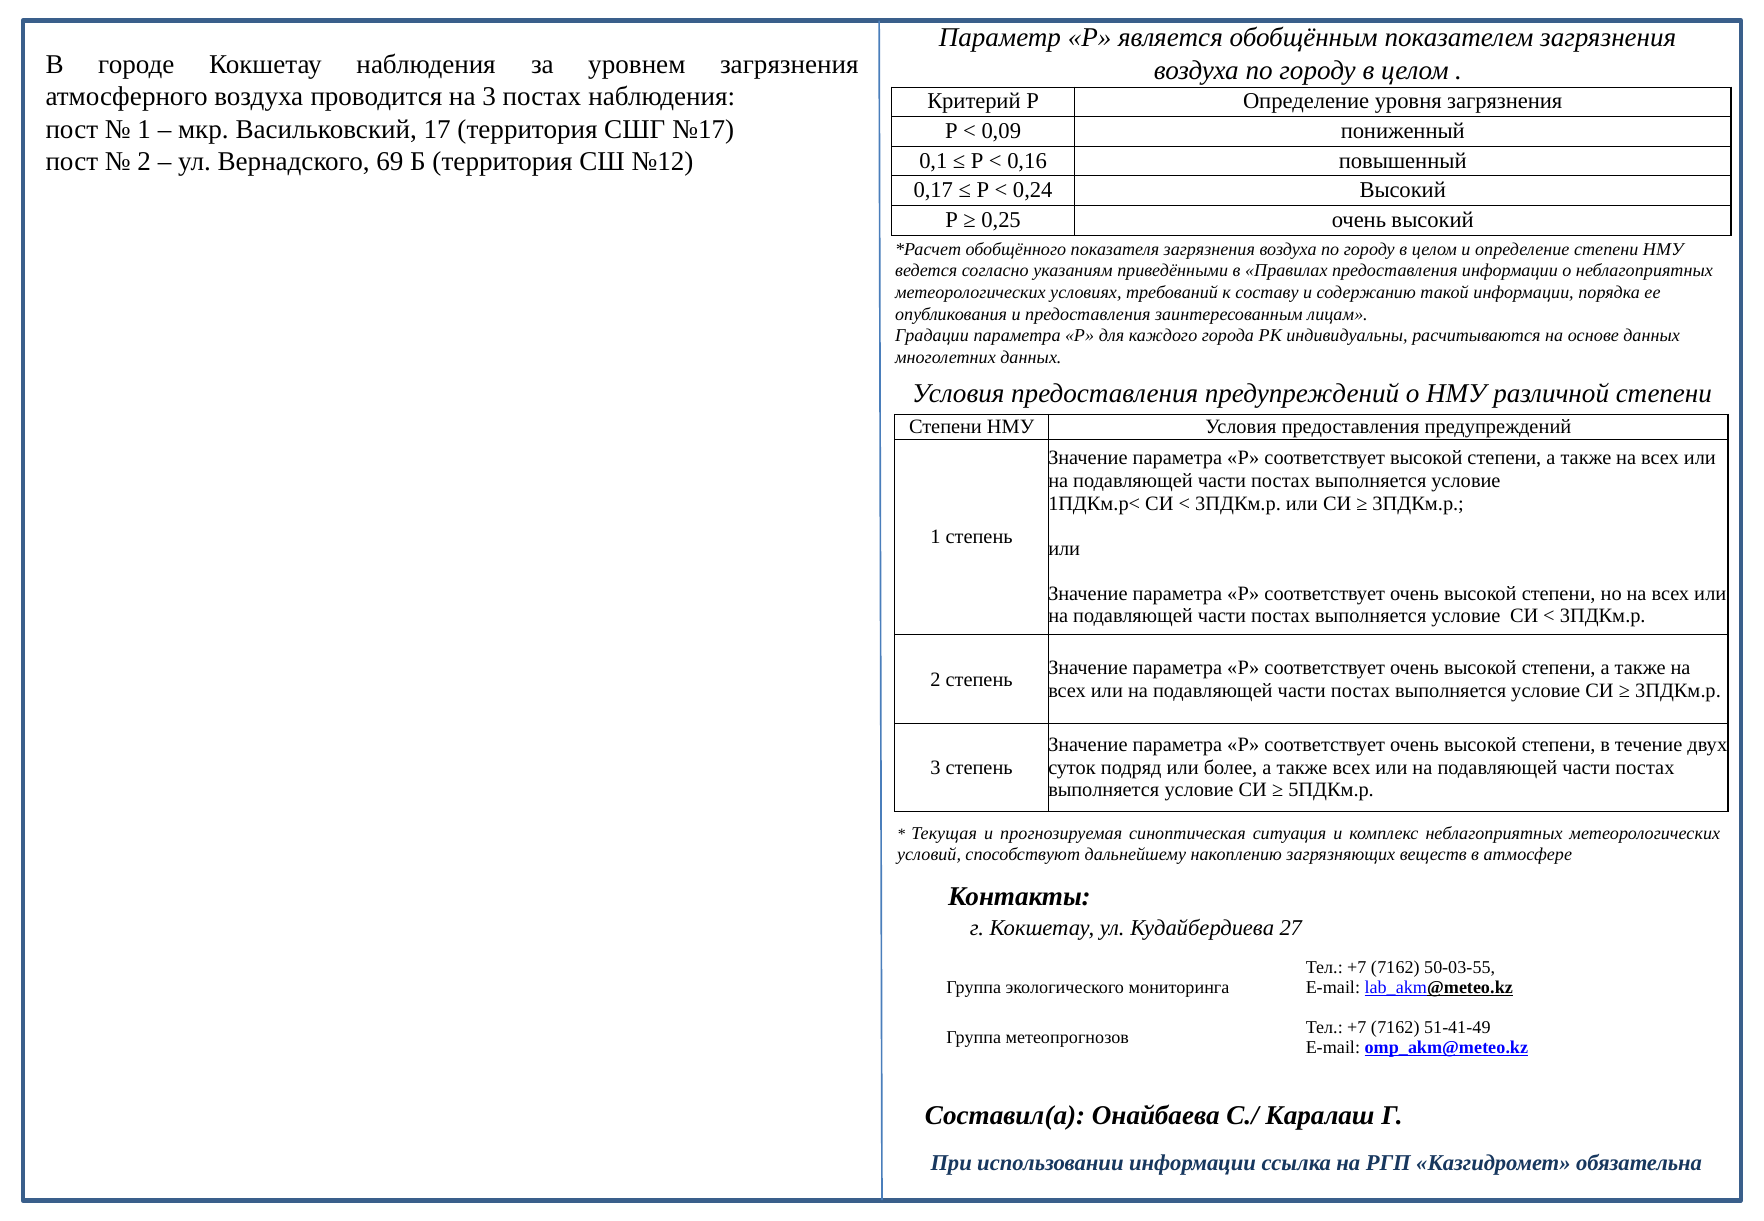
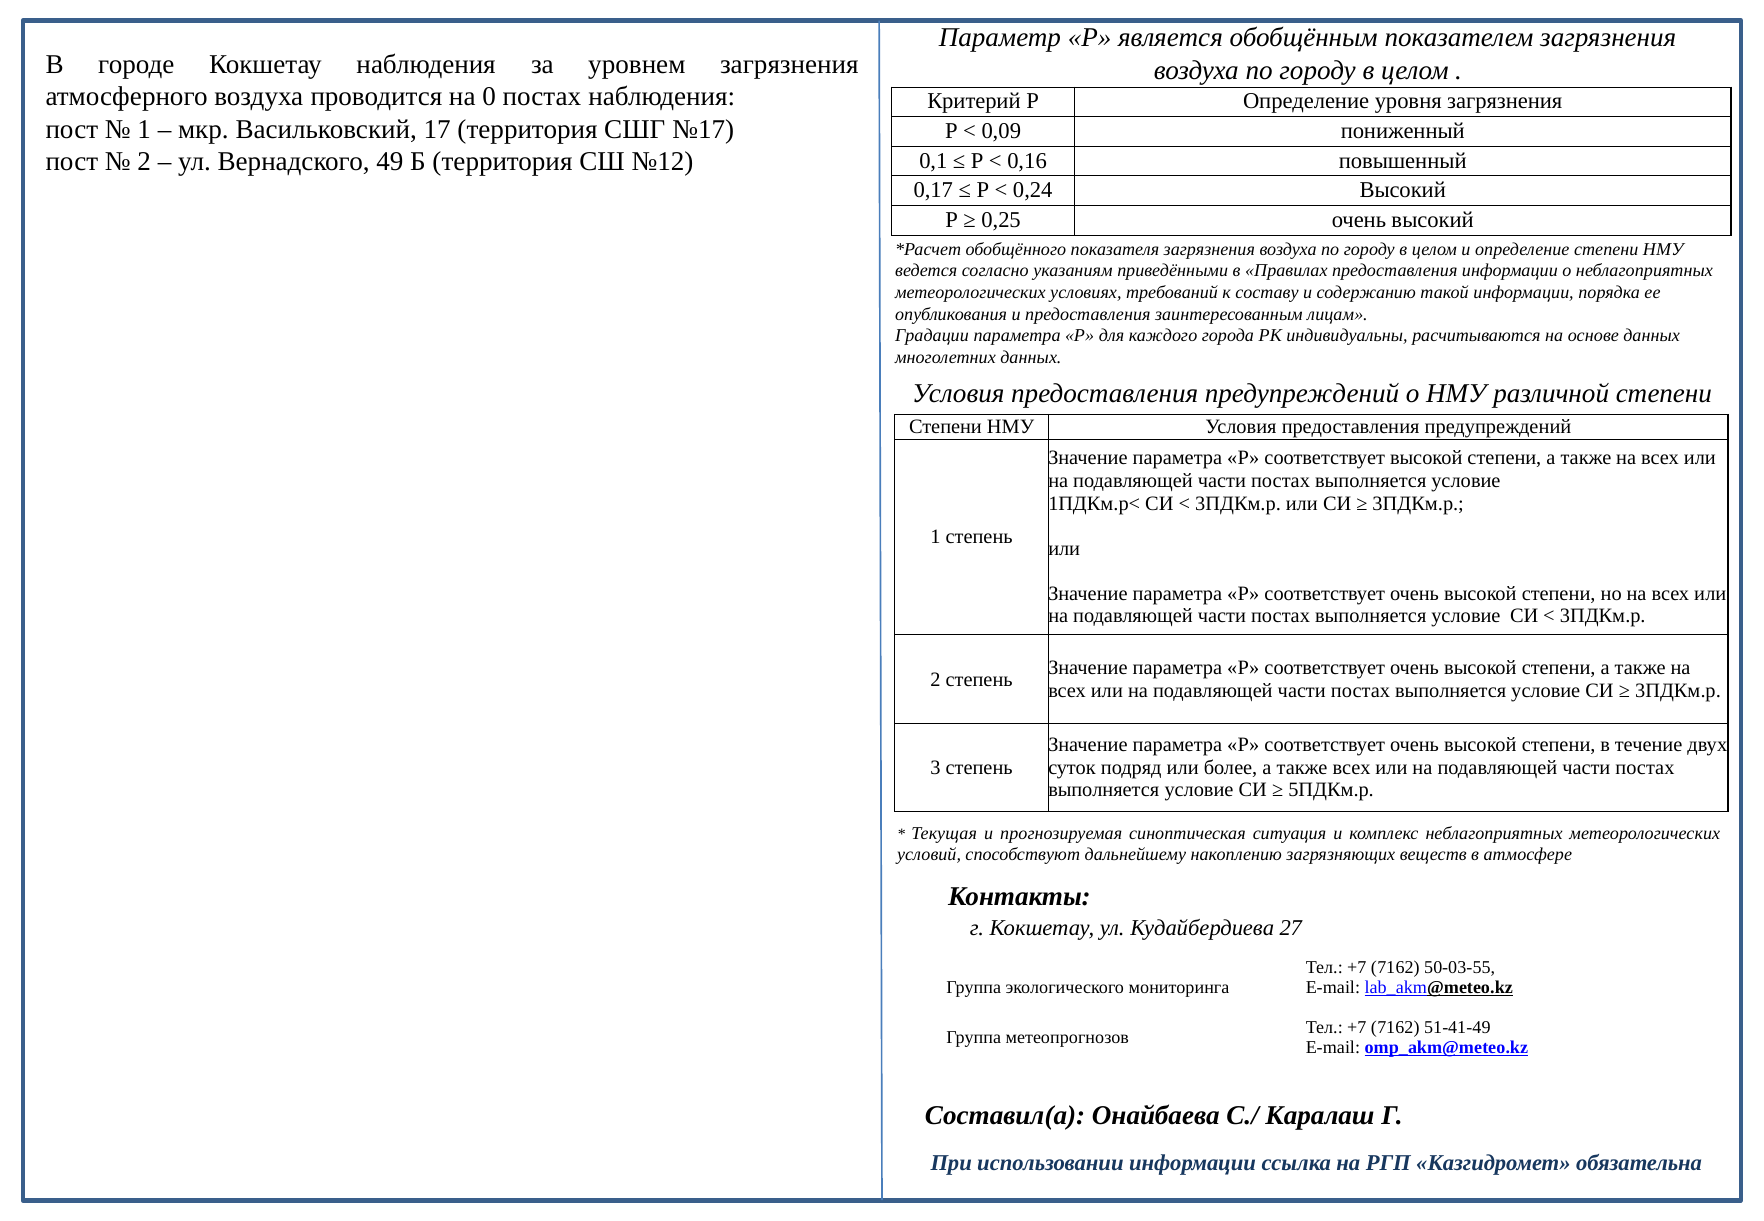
на 3: 3 -> 0
69: 69 -> 49
